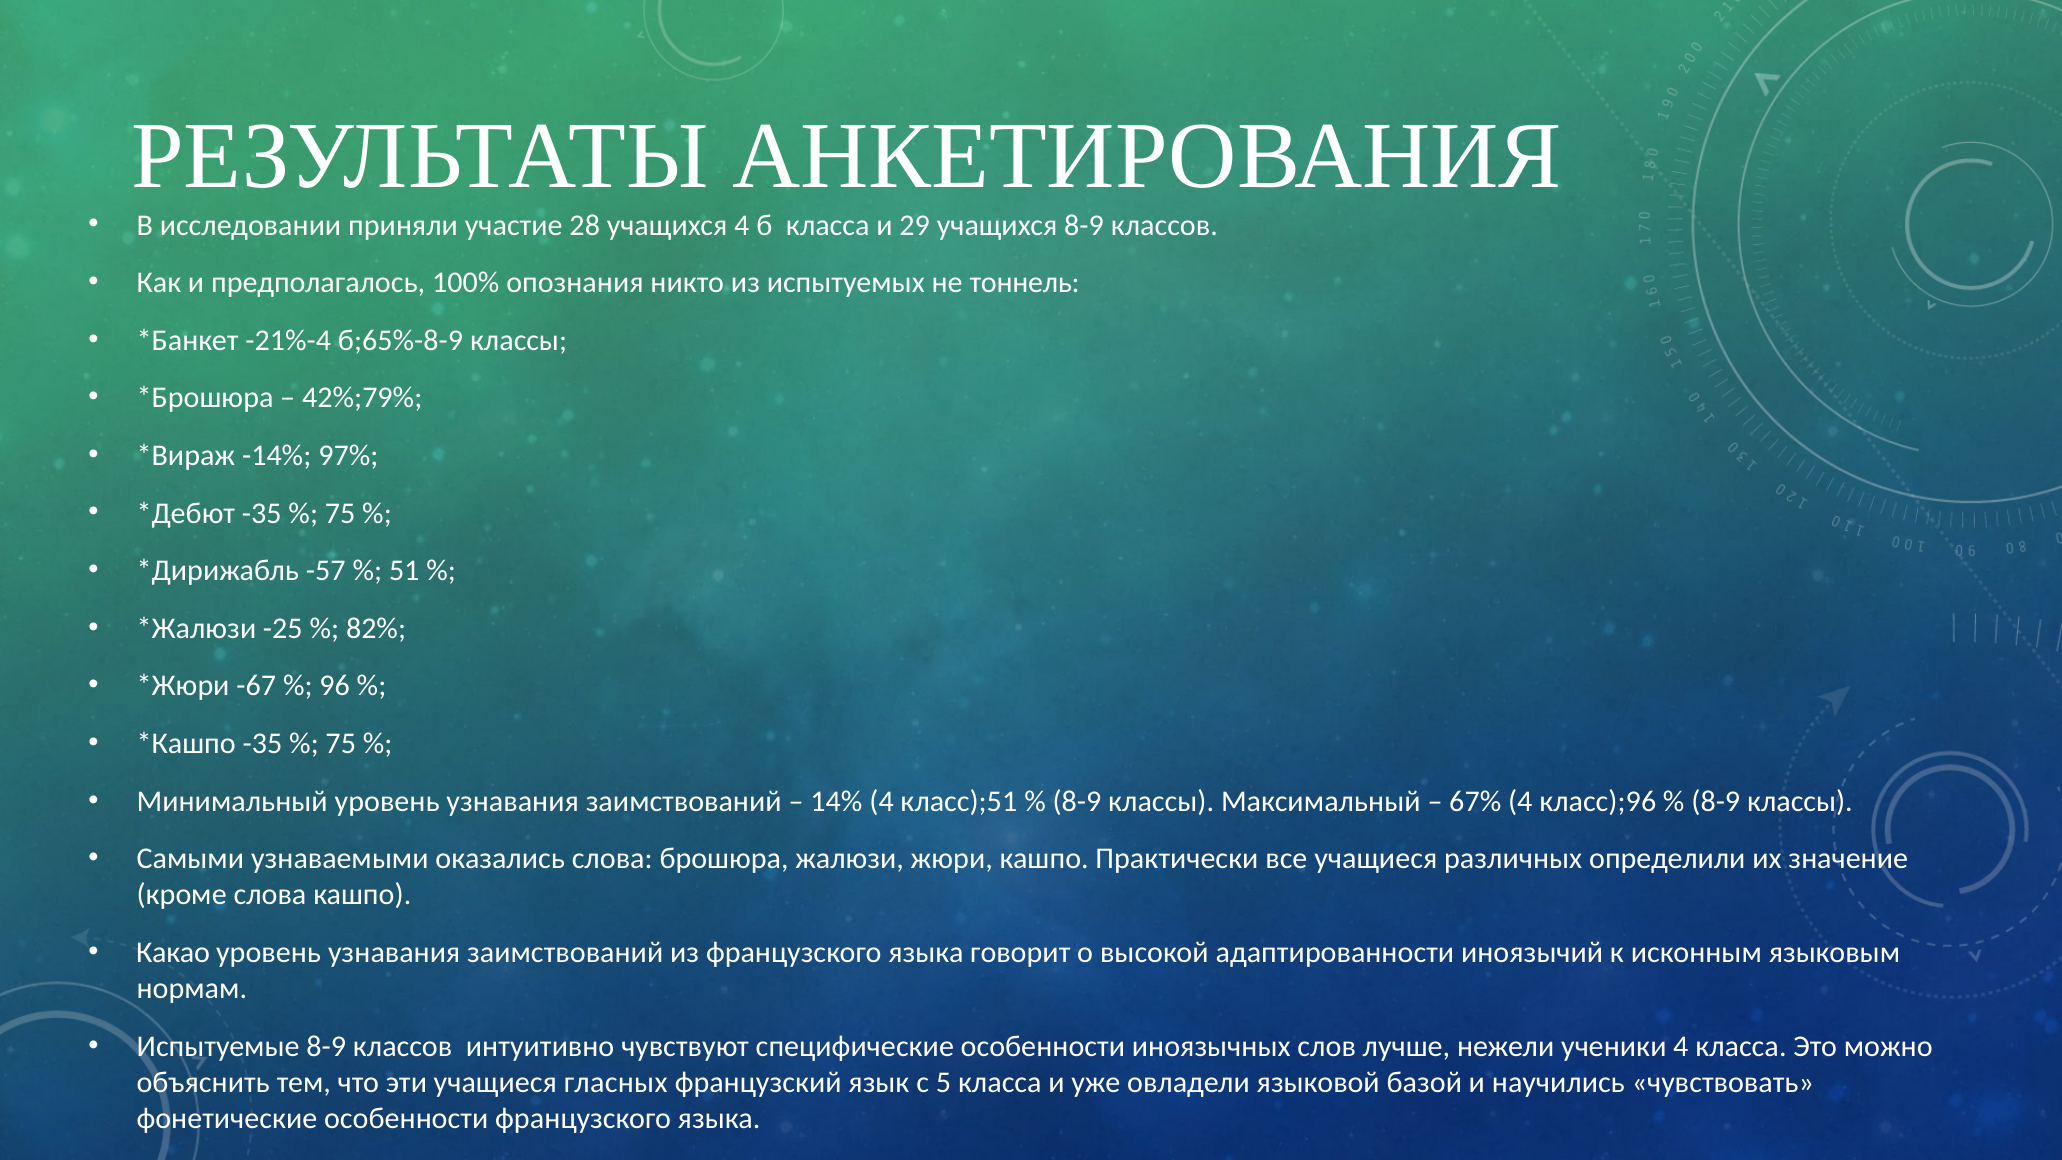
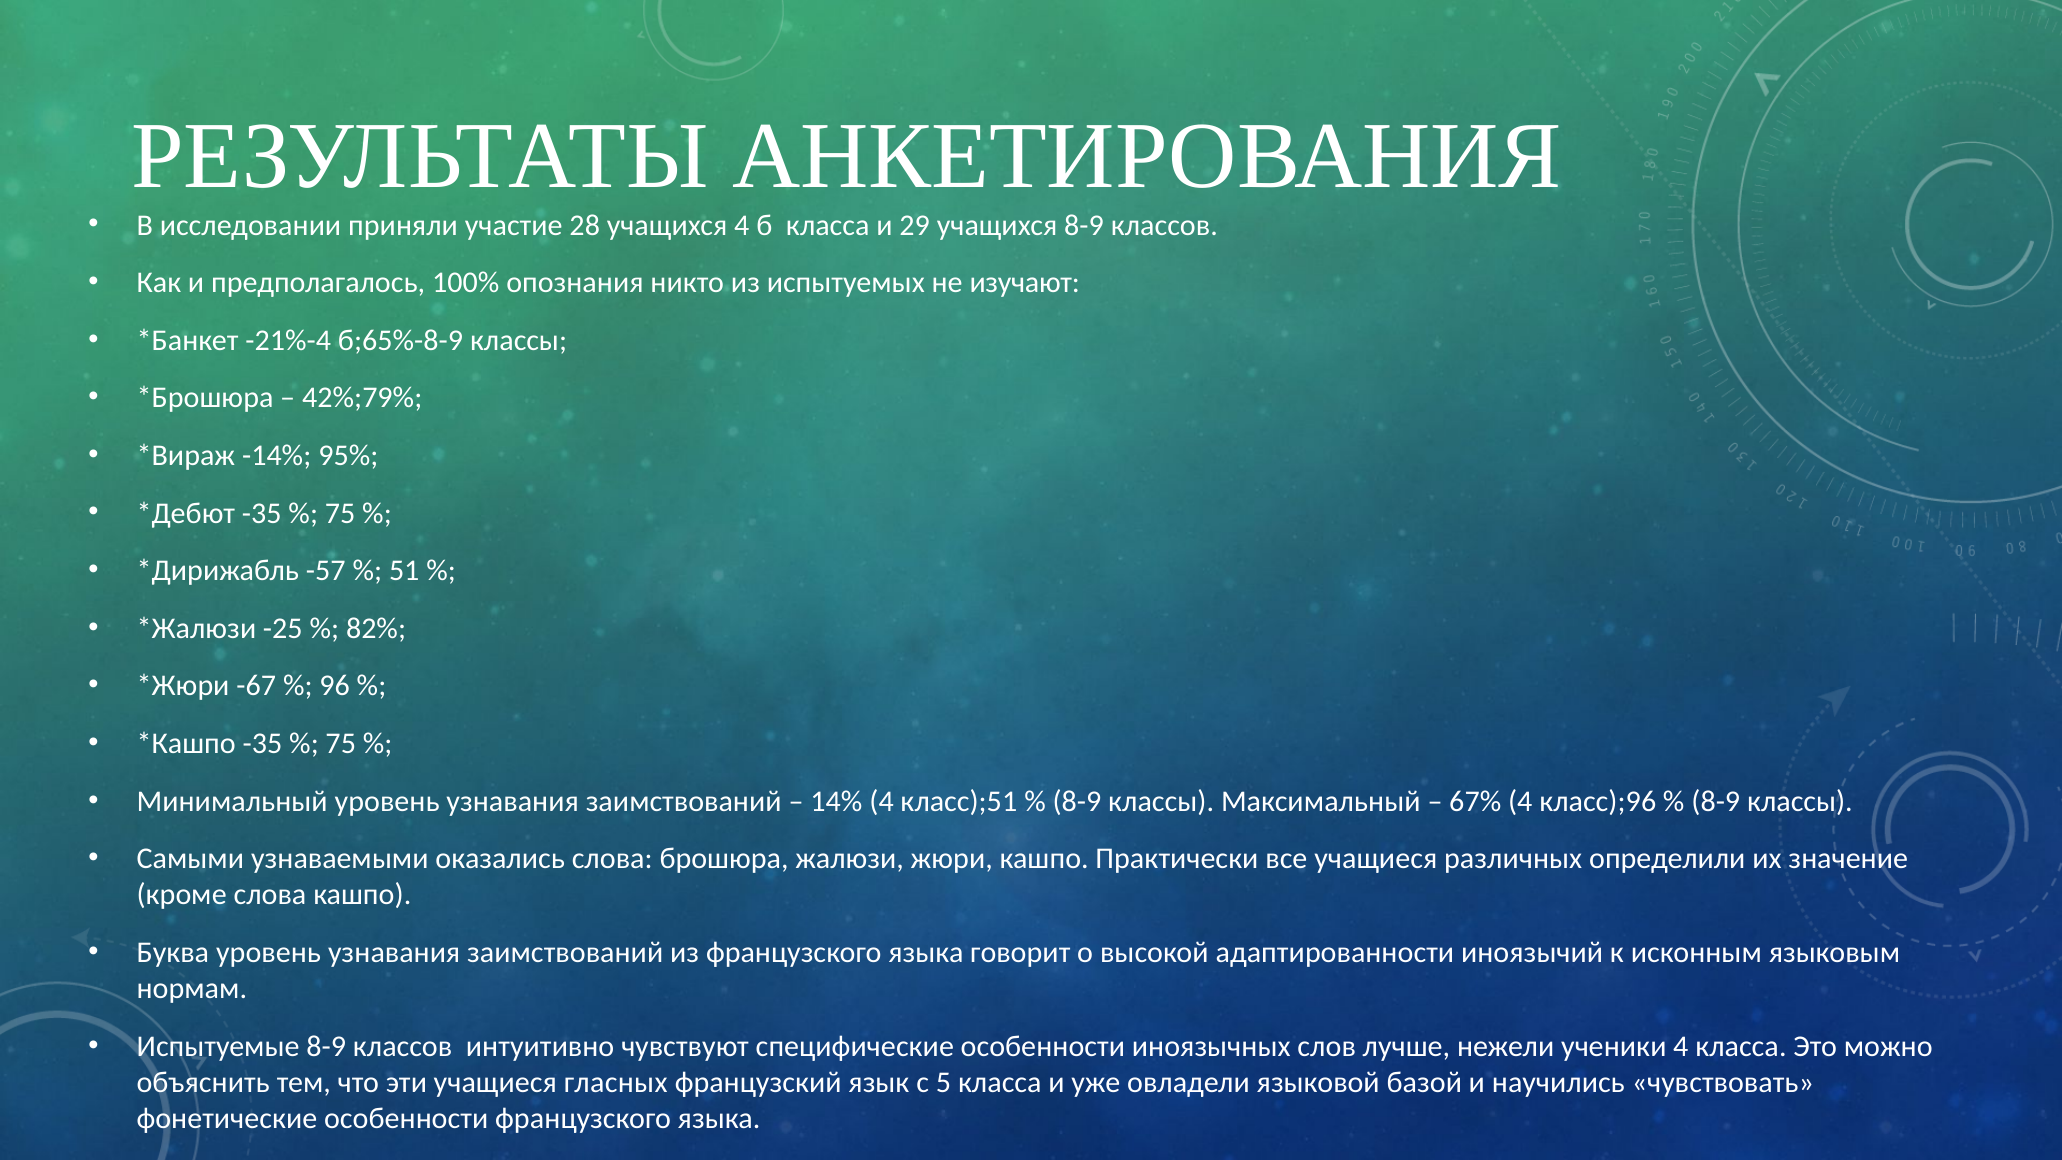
тоннель: тоннель -> изучают
97%: 97% -> 95%
Какао: Какао -> Буква
